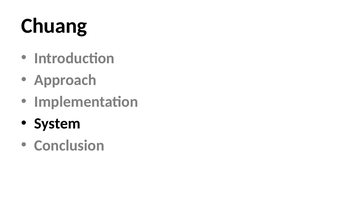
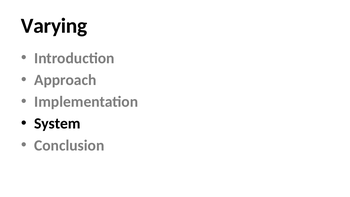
Chuang: Chuang -> Varying
